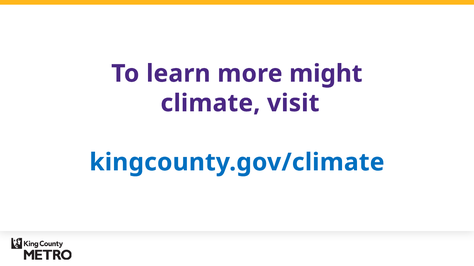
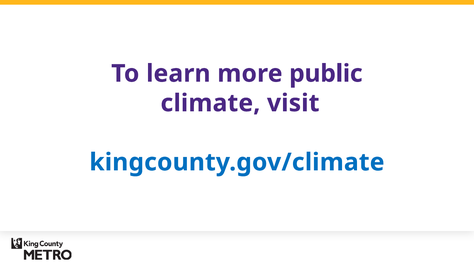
might: might -> public
